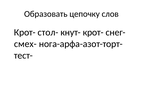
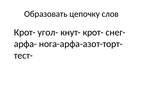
стол-: стол- -> угол-
смех-: смех- -> арфа-
